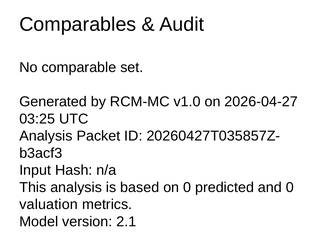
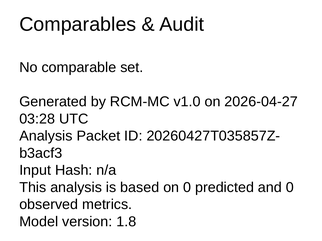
03:25: 03:25 -> 03:28
valuation: valuation -> observed
2.1: 2.1 -> 1.8
